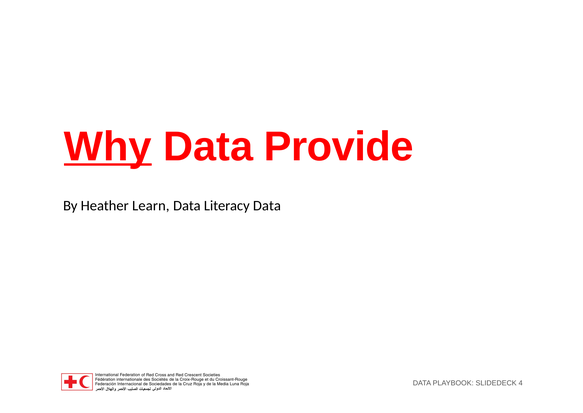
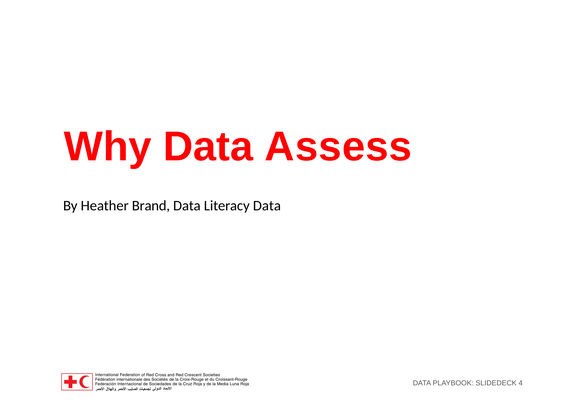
Why underline: present -> none
Provide: Provide -> Assess
Learn: Learn -> Brand
